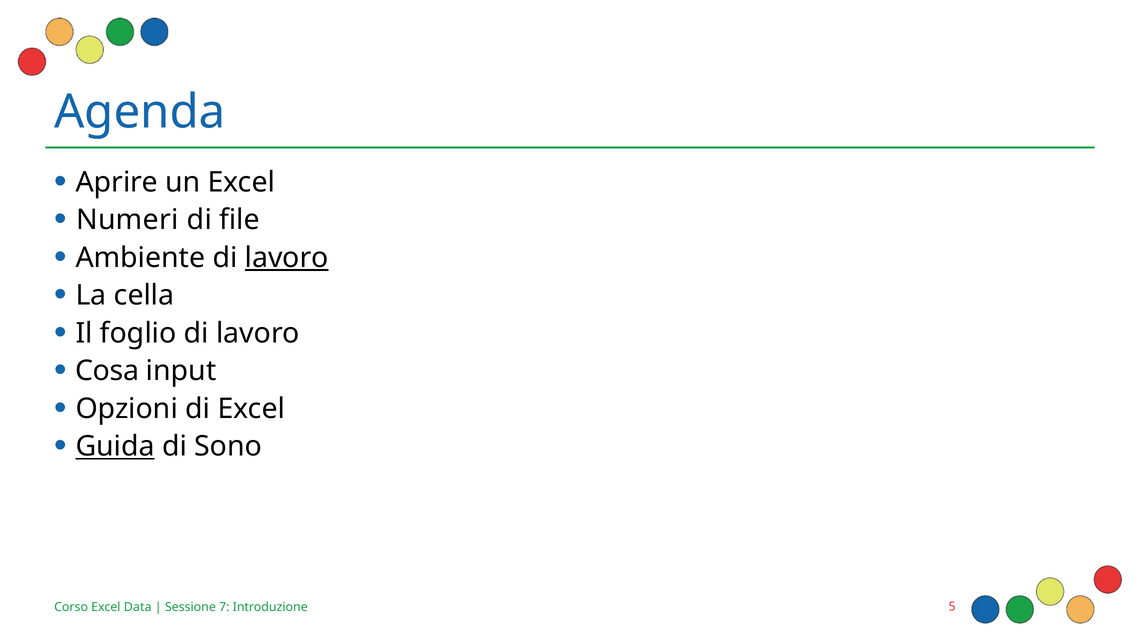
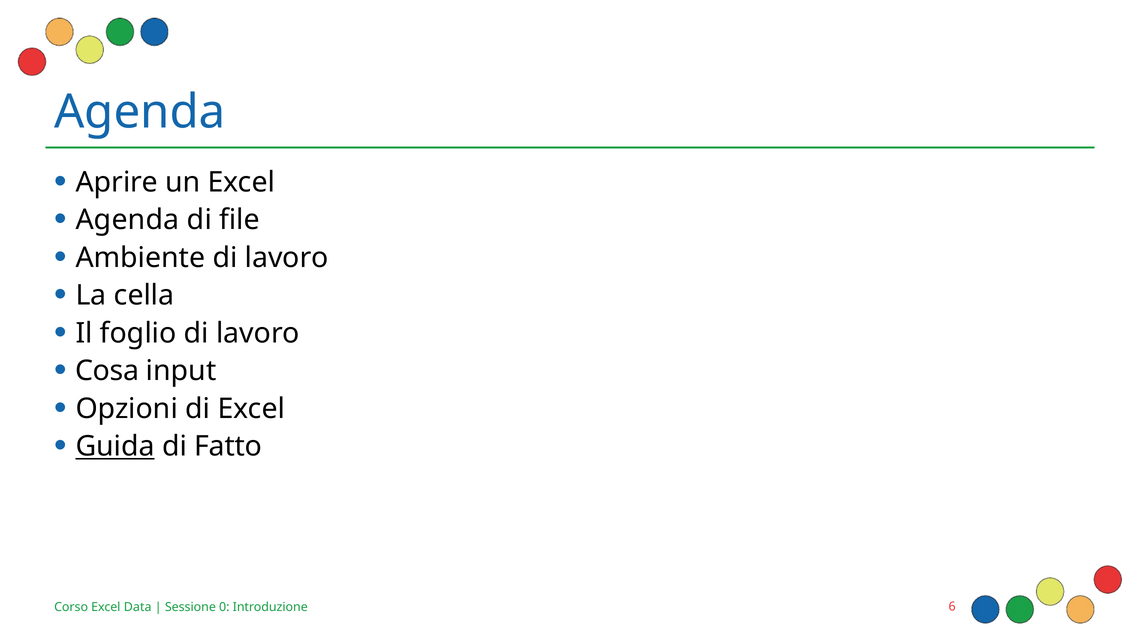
Numeri at (127, 220): Numeri -> Agenda
lavoro at (287, 258) underline: present -> none
Sono: Sono -> Fatto
7: 7 -> 0
5: 5 -> 6
